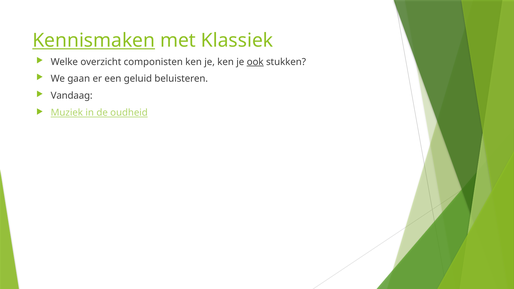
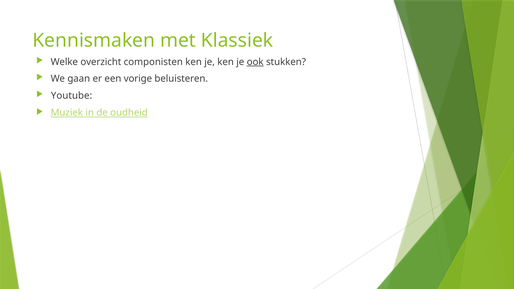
Kennismaken underline: present -> none
geluid: geluid -> vorige
Vandaag: Vandaag -> Youtube
